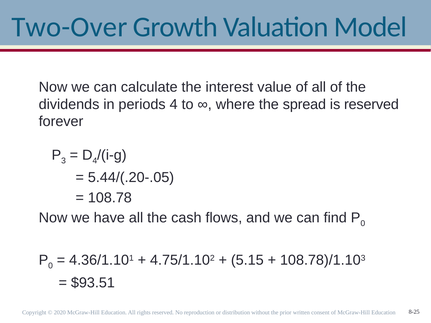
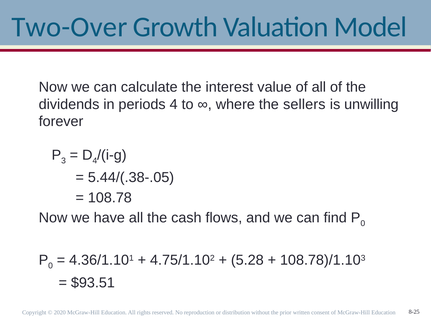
spread: spread -> sellers
is reserved: reserved -> unwilling
5.44/(.20-.05: 5.44/(.20-.05 -> 5.44/(.38-.05
5.15: 5.15 -> 5.28
